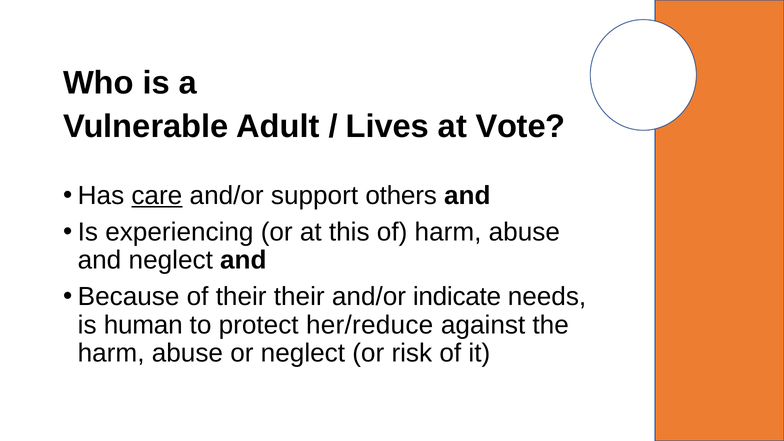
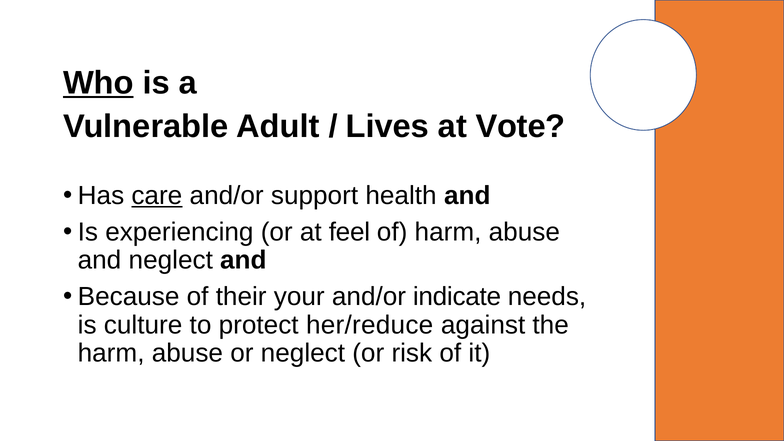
Who underline: none -> present
others: others -> health
this: this -> feel
their their: their -> your
human: human -> culture
